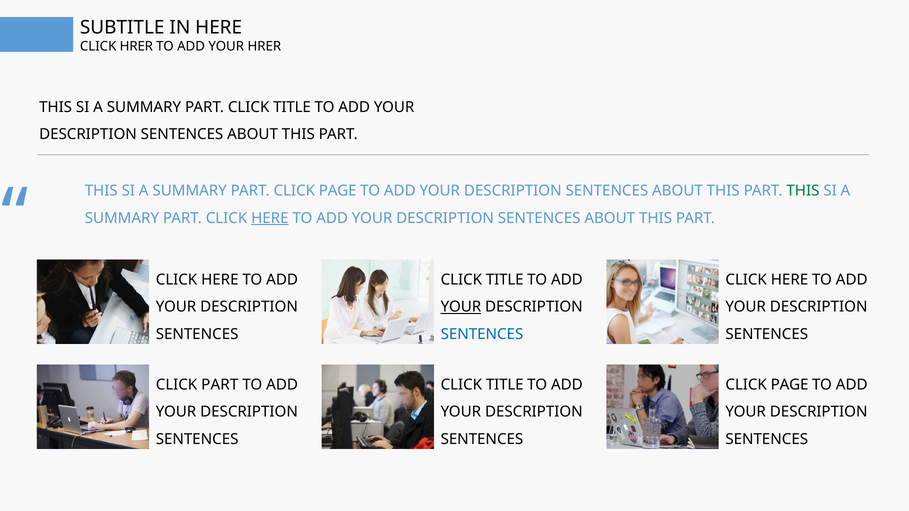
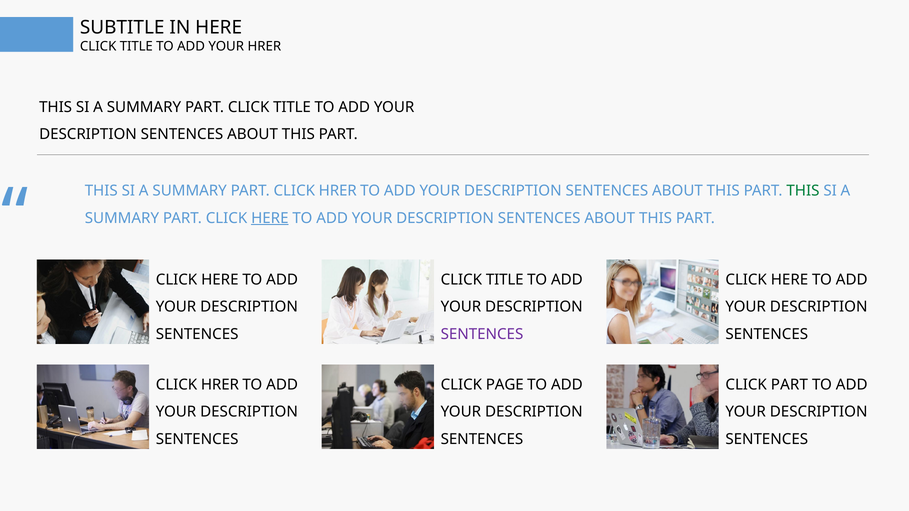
HRER at (136, 47): HRER -> TITLE
PART CLICK PAGE: PAGE -> HRER
YOUR at (461, 307) underline: present -> none
SENTENCES at (482, 334) colour: blue -> purple
PART at (220, 385): PART -> HRER
TITLE at (505, 385): TITLE -> PAGE
PAGE at (790, 385): PAGE -> PART
